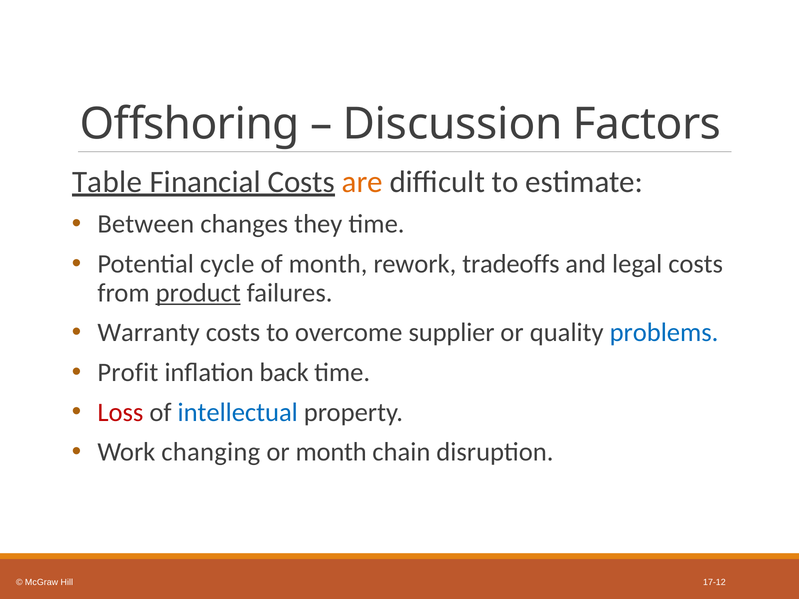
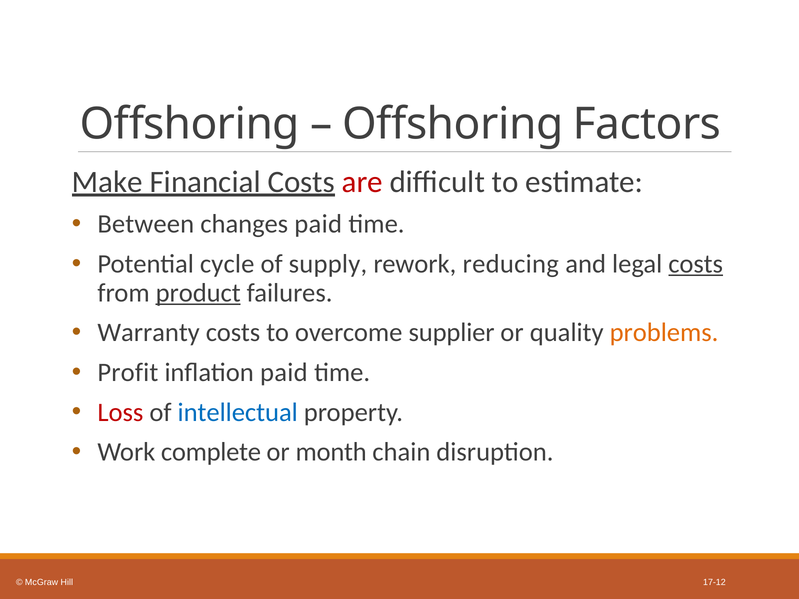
Discussion at (453, 124): Discussion -> Offshoring
Table: Table -> Make
are colour: orange -> red
changes they: they -> paid
of month: month -> supply
tradeoffs: tradeoffs -> reducing
costs at (696, 264) underline: none -> present
problems colour: blue -> orange
inflation back: back -> paid
changing: changing -> complete
